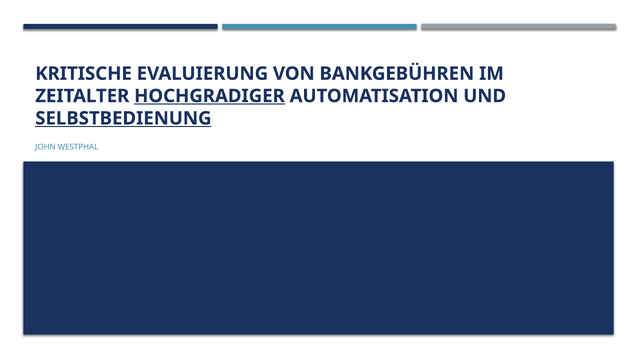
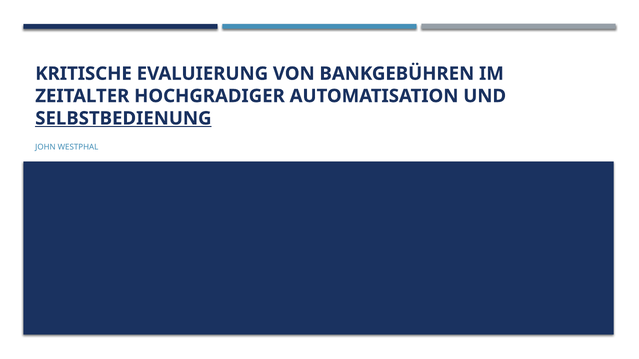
HOCHGRADIGER underline: present -> none
